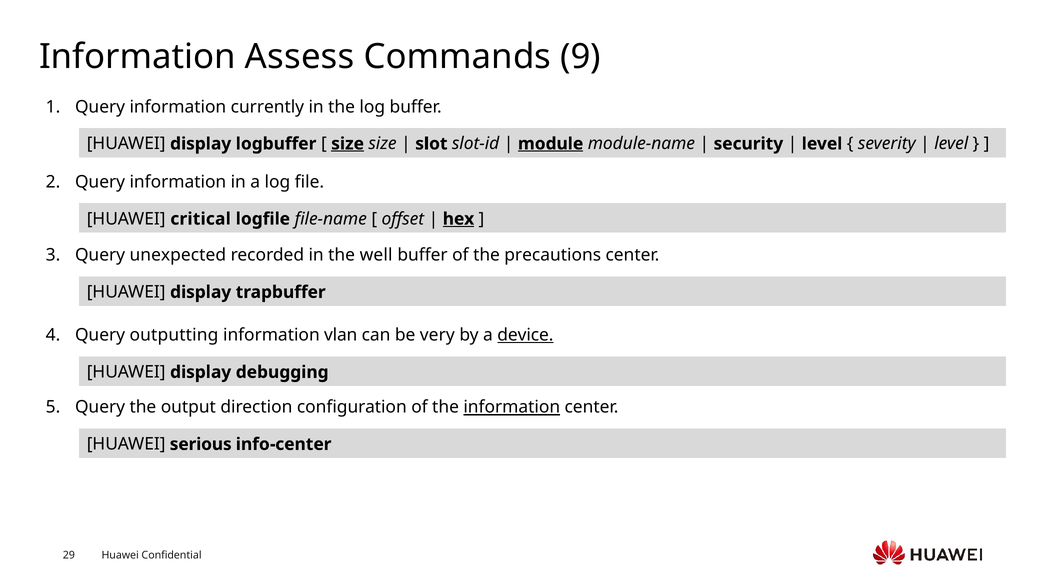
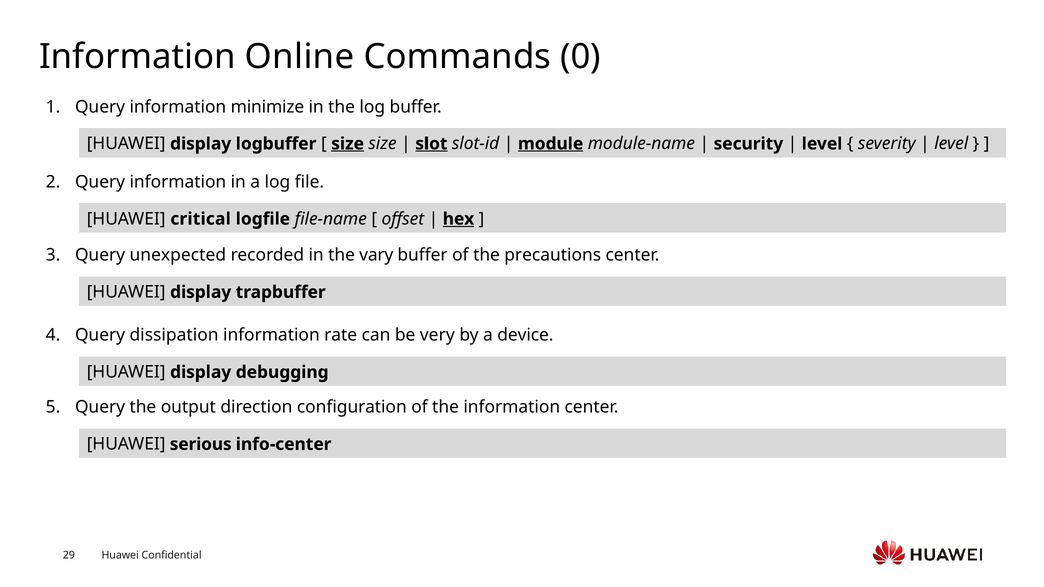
Assess: Assess -> Online
9: 9 -> 0
currently: currently -> minimize
slot underline: none -> present
well: well -> vary
outputting: outputting -> dissipation
vlan: vlan -> rate
device underline: present -> none
information at (512, 407) underline: present -> none
